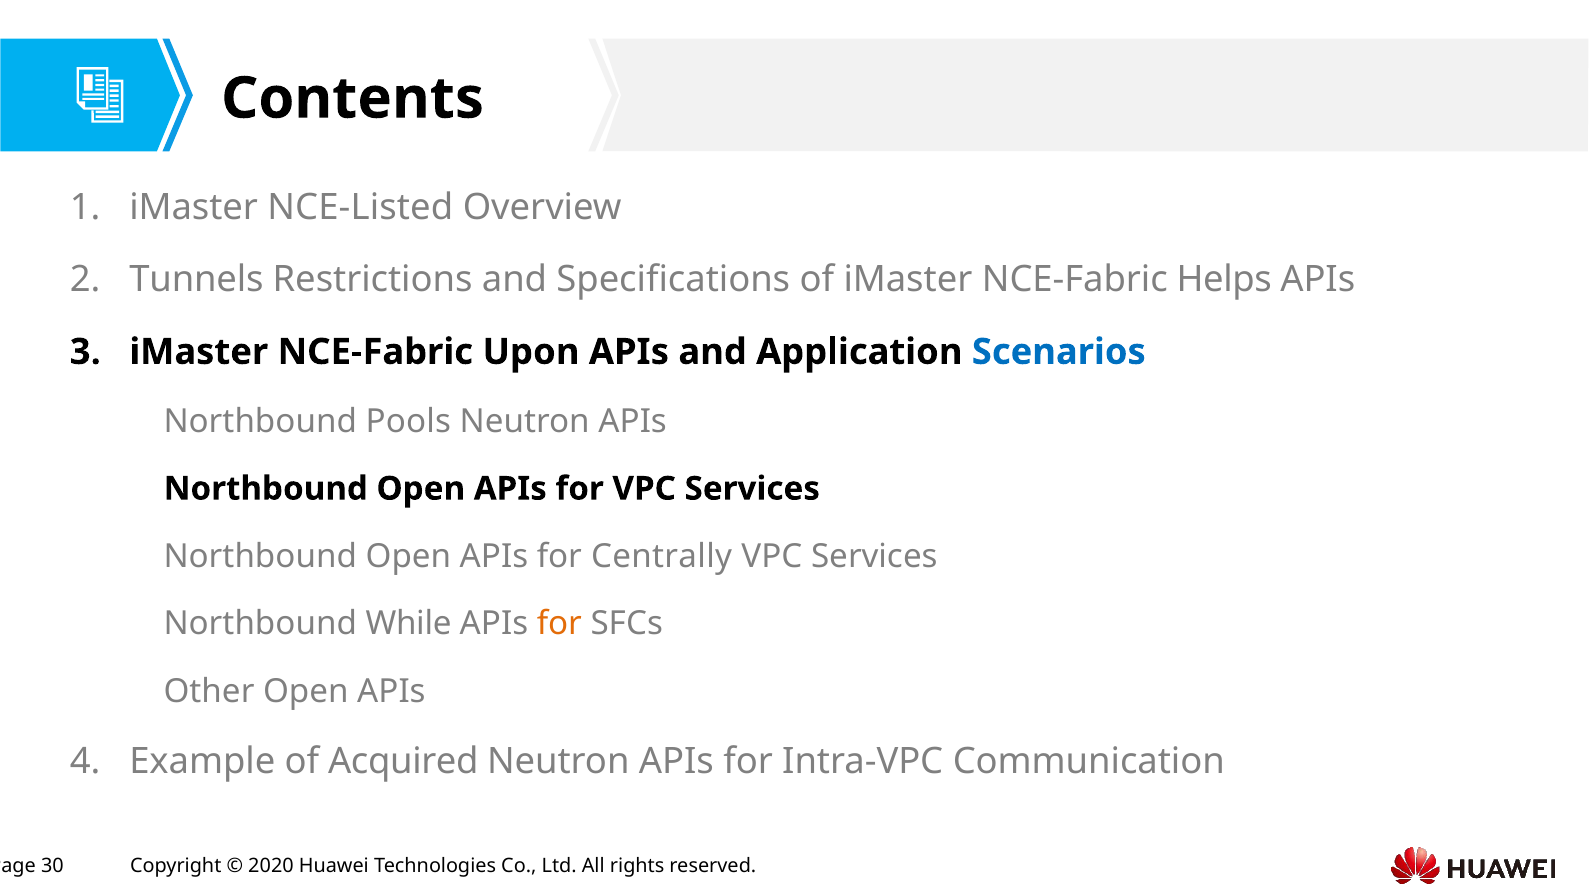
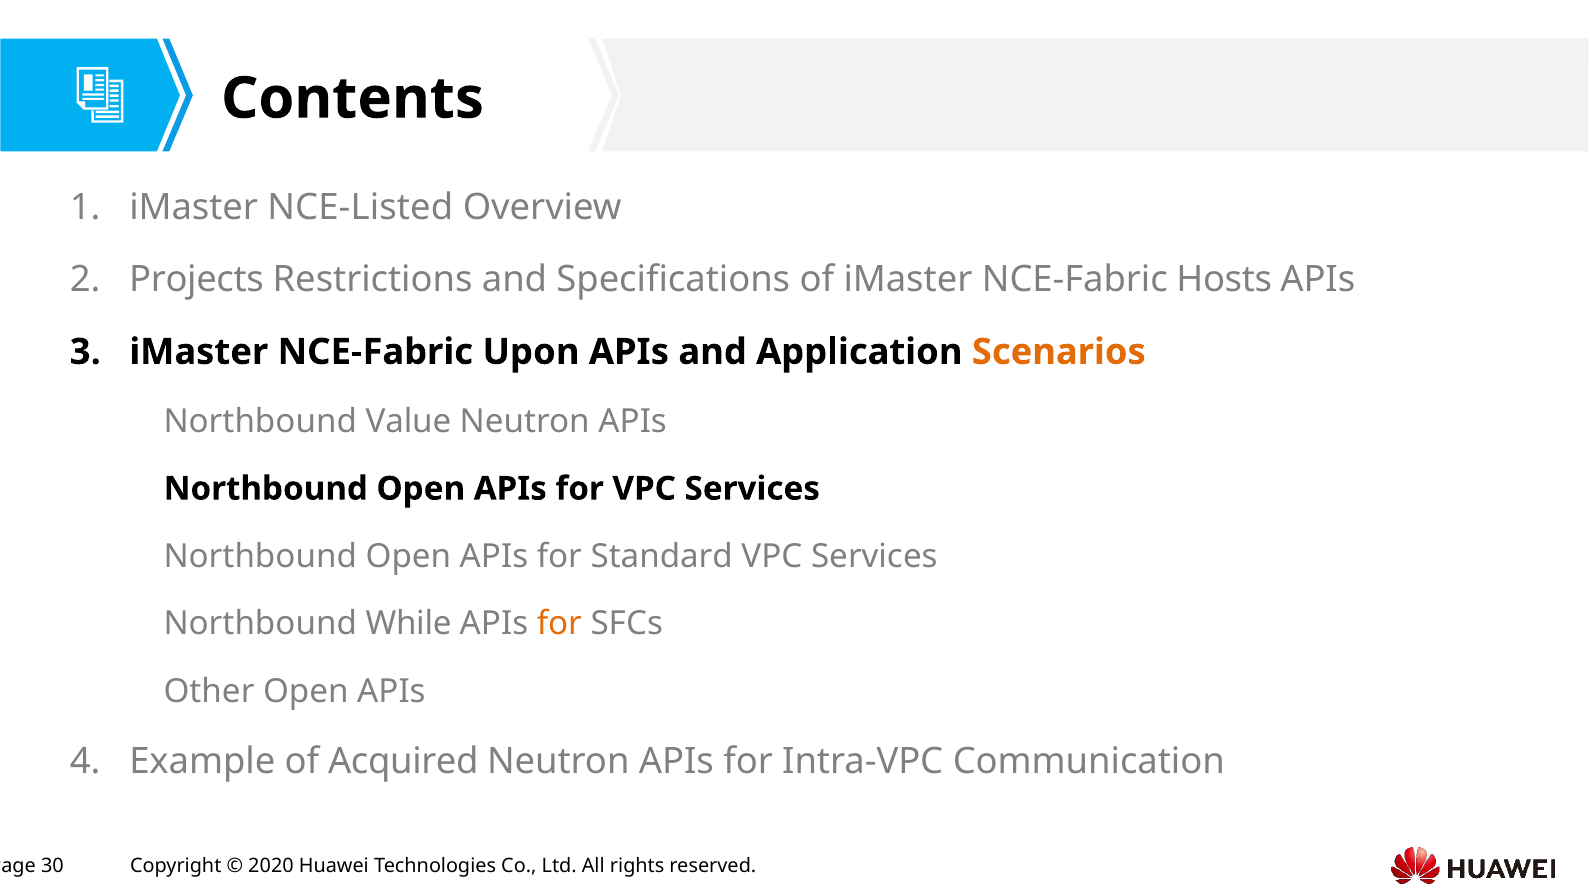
Tunnels: Tunnels -> Projects
Helps: Helps -> Hosts
Scenarios colour: blue -> orange
Pools: Pools -> Value
Centrally: Centrally -> Standard
